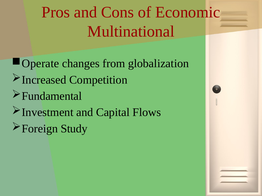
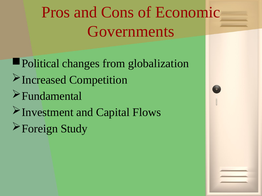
Multinational: Multinational -> Governments
Operate: Operate -> Political
